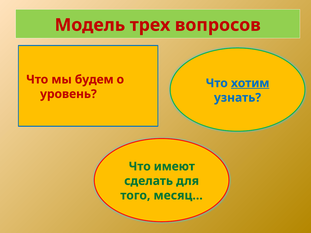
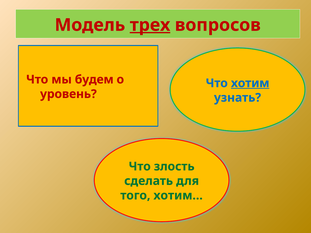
трех underline: none -> present
имеют: имеют -> злость
месяц…: месяц… -> хотим…
